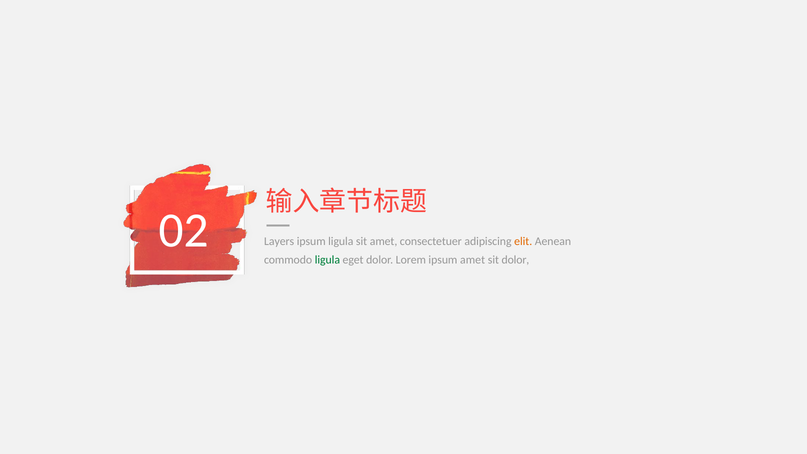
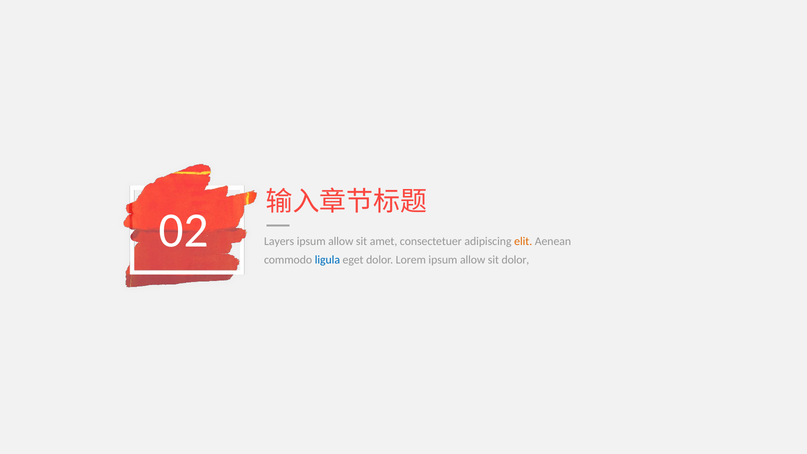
ligula at (341, 242): ligula -> allow
ligula at (327, 260) colour: green -> blue
Lorem ipsum amet: amet -> allow
